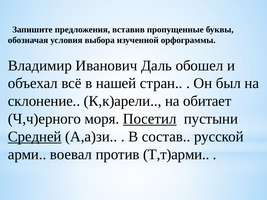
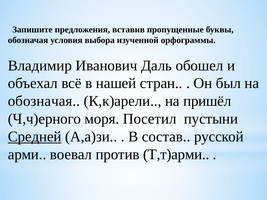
склонение at (44, 101): склонение -> обозначая
обитает: обитает -> пришёл
Посетил underline: present -> none
